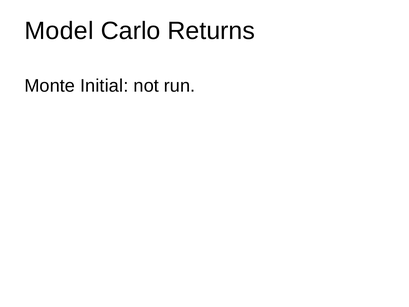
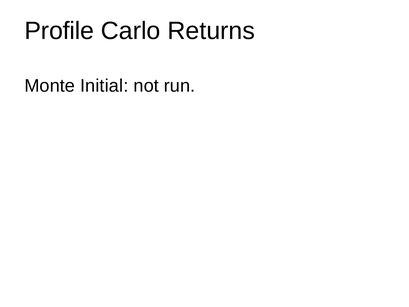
Model: Model -> Profile
